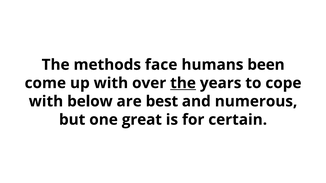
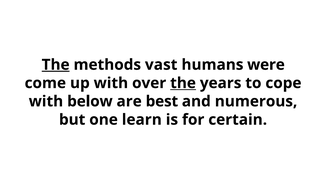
The at (56, 65) underline: none -> present
face: face -> vast
been: been -> were
great: great -> learn
